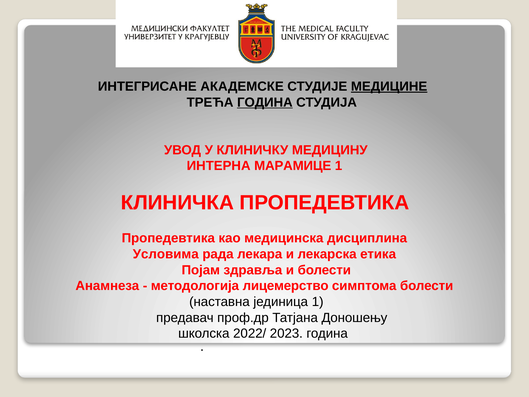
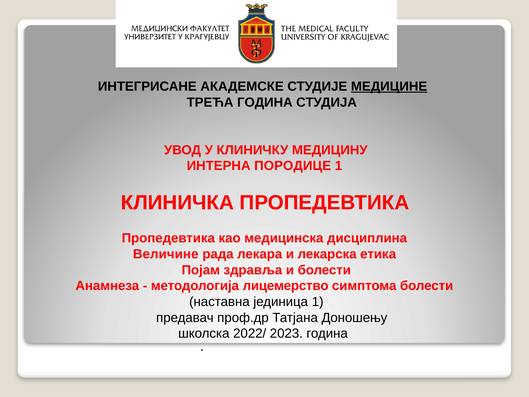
ГОДИНА at (265, 102) underline: present -> none
МАРАМИЦЕ: МАРАМИЦЕ -> ПОРОДИЦЕ
Условима: Условима -> Величине
